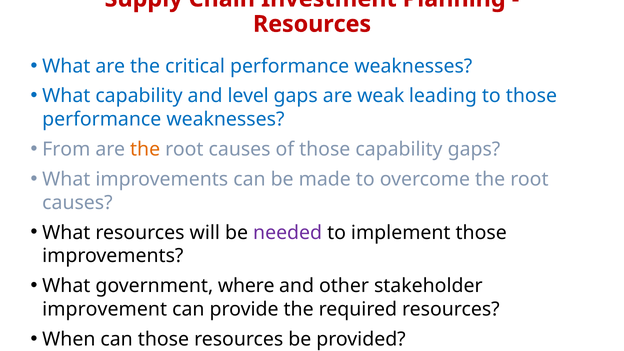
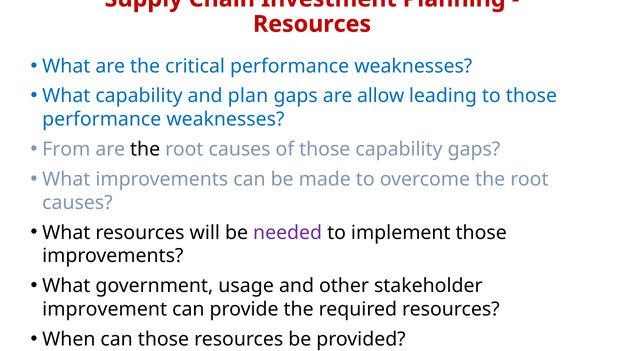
level: level -> plan
weak: weak -> allow
the at (145, 149) colour: orange -> black
where: where -> usage
